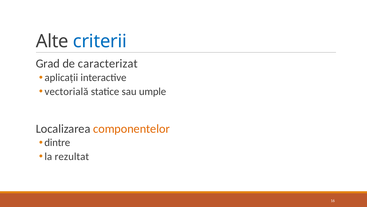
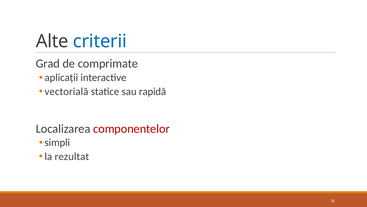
caracterizat: caracterizat -> comprimate
umple: umple -> rapidă
componentelor colour: orange -> red
dintre: dintre -> simpli
